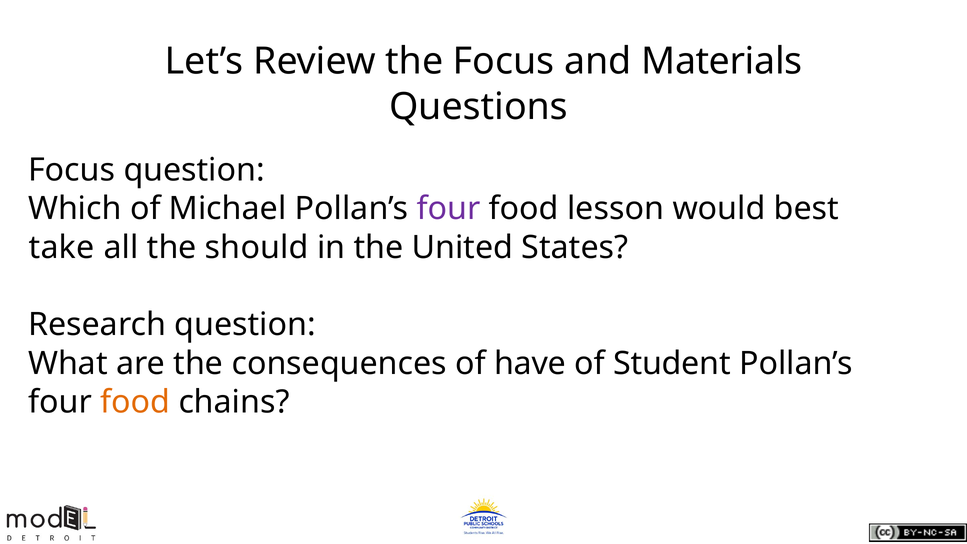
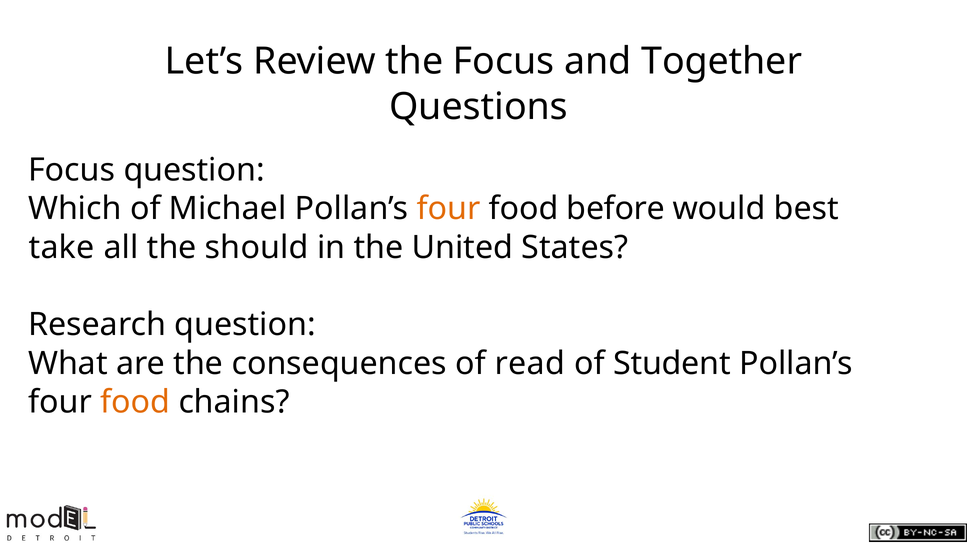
Materials: Materials -> Together
four at (448, 209) colour: purple -> orange
lesson: lesson -> before
have: have -> read
